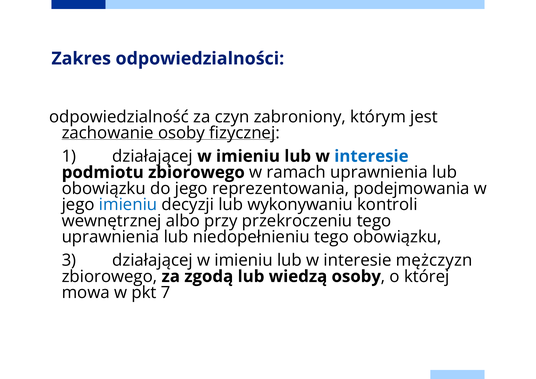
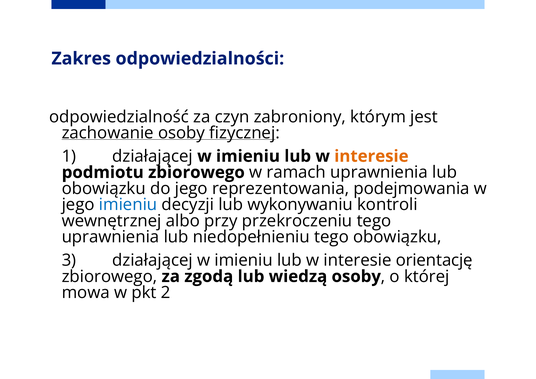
interesie at (371, 156) colour: blue -> orange
mężczyzn: mężczyzn -> orientację
7: 7 -> 2
